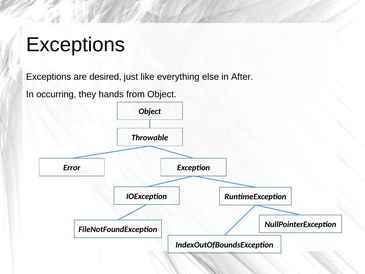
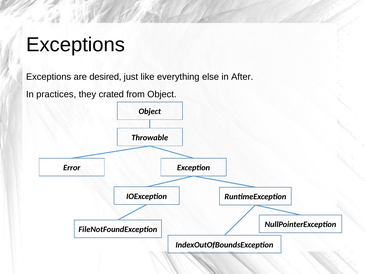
occurring: occurring -> practices
hands: hands -> crated
